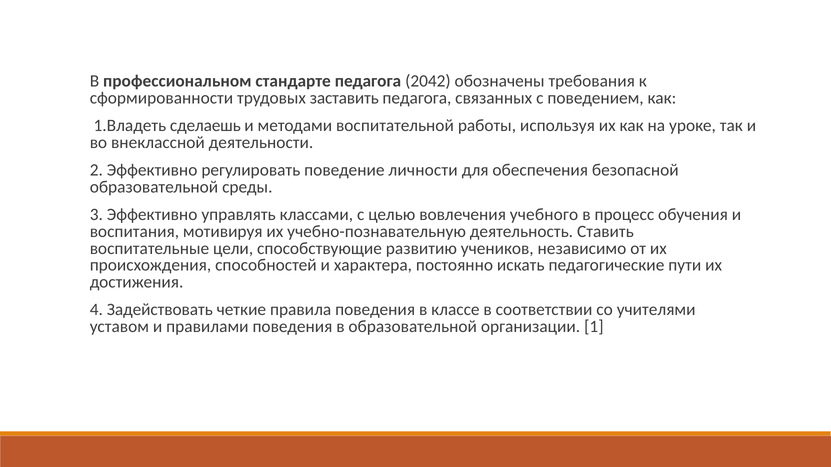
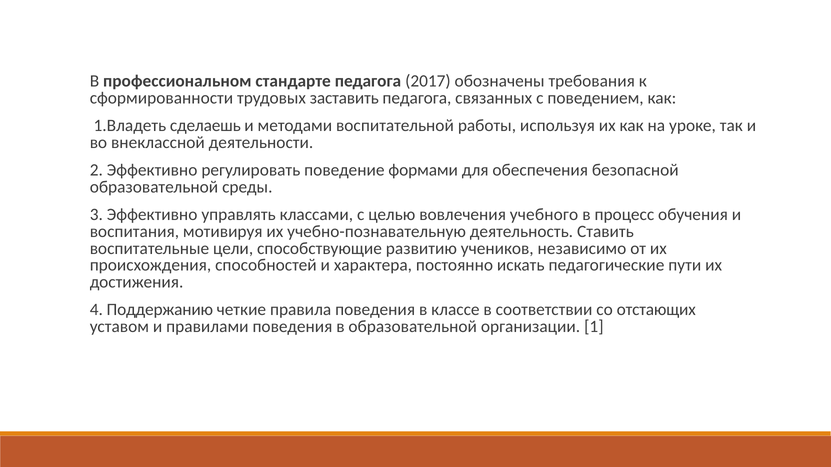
2042: 2042 -> 2017
личности: личности -> формами
Задействовать: Задействовать -> Поддержанию
учителями: учителями -> отстающих
